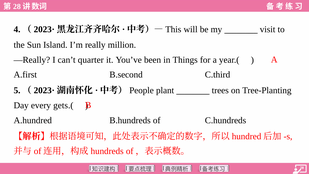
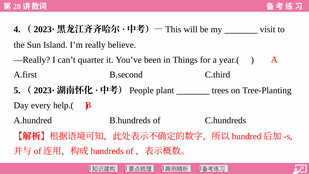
million: million -> believe
gets.(: gets.( -> help.(
